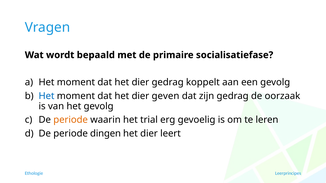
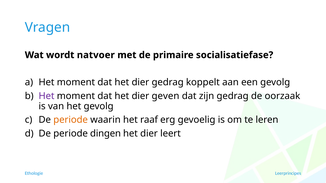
bepaald: bepaald -> natvoer
Het at (47, 96) colour: blue -> purple
trial: trial -> raaf
